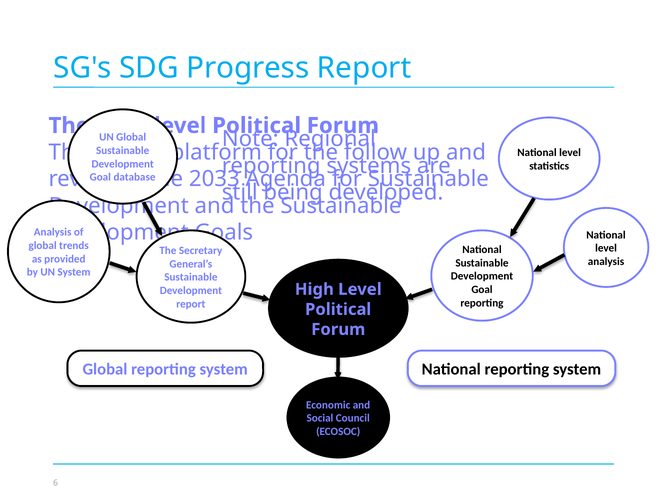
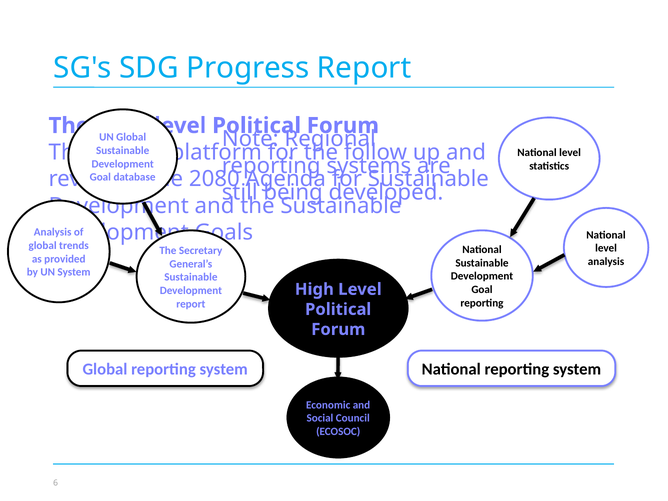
2033: 2033 -> 2080
